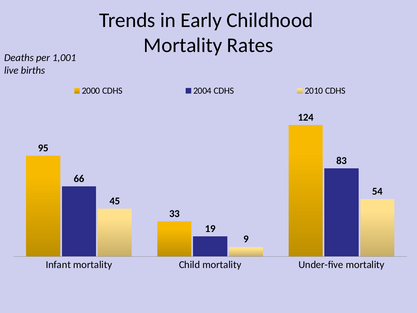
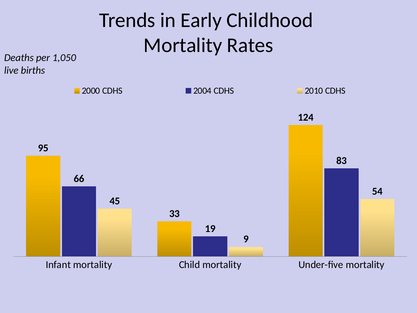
1,001: 1,001 -> 1,050
